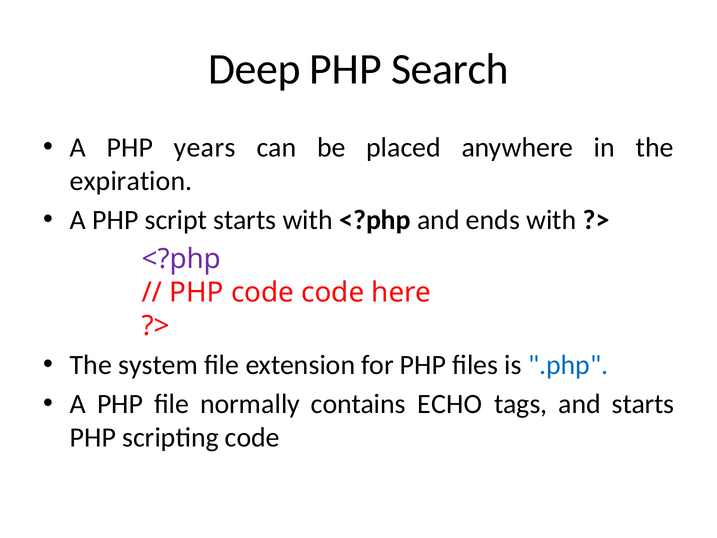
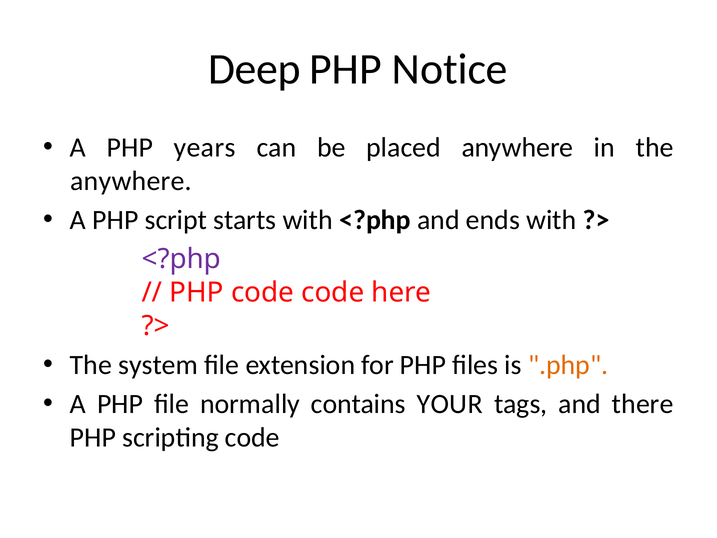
Search: Search -> Notice
expiration at (131, 181): expiration -> anywhere
.php colour: blue -> orange
ECHO: ECHO -> YOUR
and starts: starts -> there
